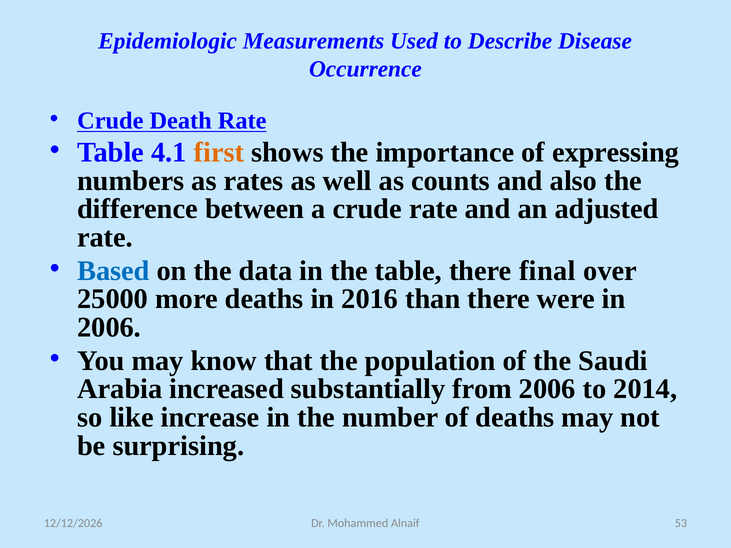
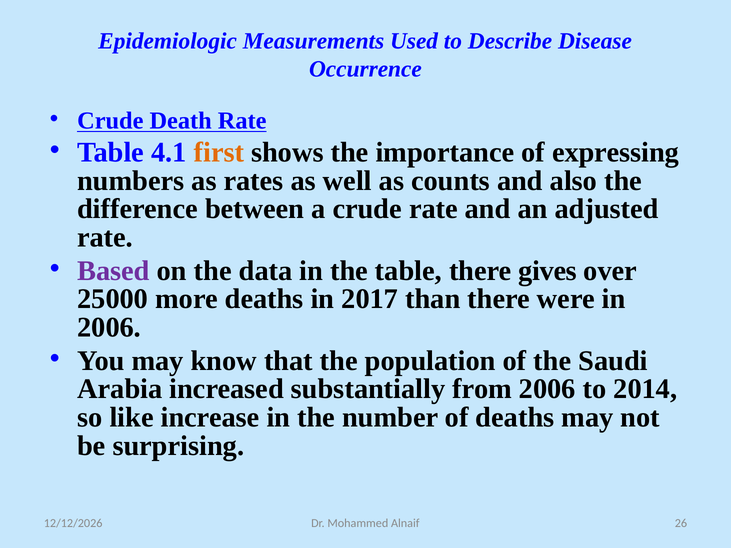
Based colour: blue -> purple
final: final -> gives
2016: 2016 -> 2017
53: 53 -> 26
